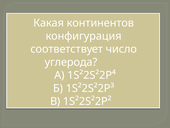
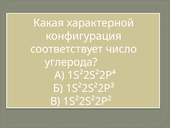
континентов: континентов -> характерной
